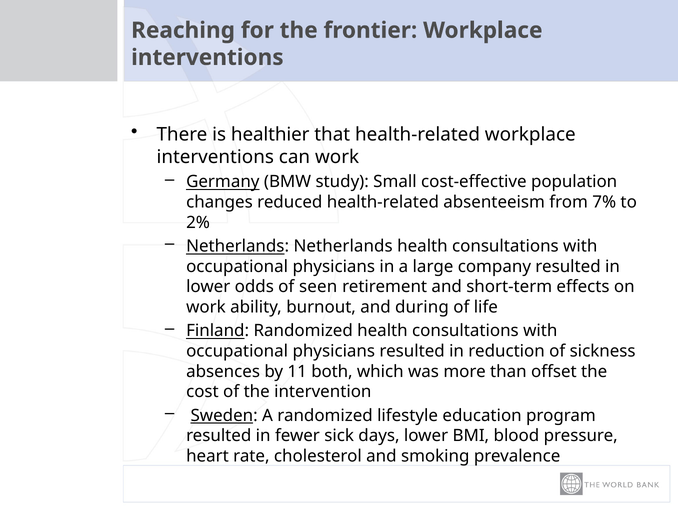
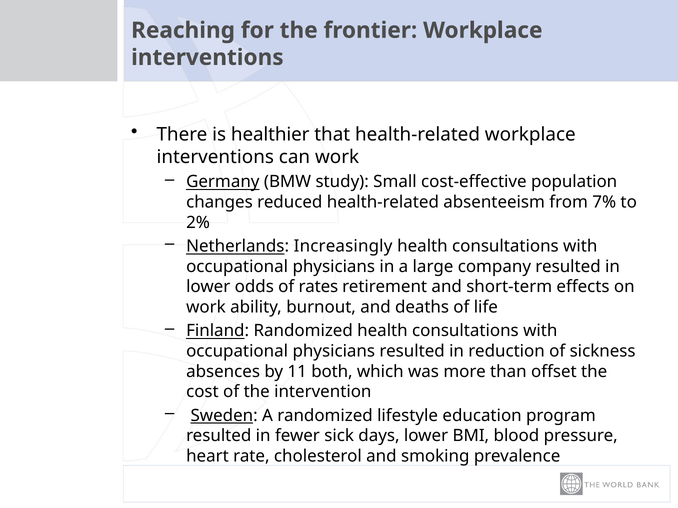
Netherlands Netherlands: Netherlands -> Increasingly
seen: seen -> rates
during: during -> deaths
